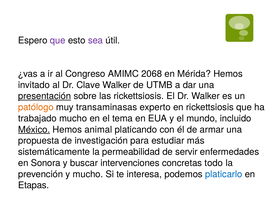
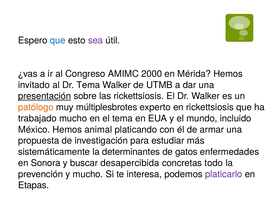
que at (58, 40) colour: purple -> blue
2068: 2068 -> 2000
Dr Clave: Clave -> Tema
transaminasas: transaminasas -> múltiplesbrotes
México underline: present -> none
permeabilidad: permeabilidad -> determinantes
servir: servir -> gatos
intervenciones: intervenciones -> desapercibida
platicarlo colour: blue -> purple
